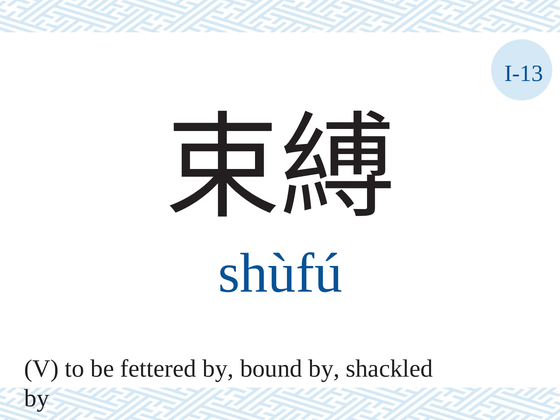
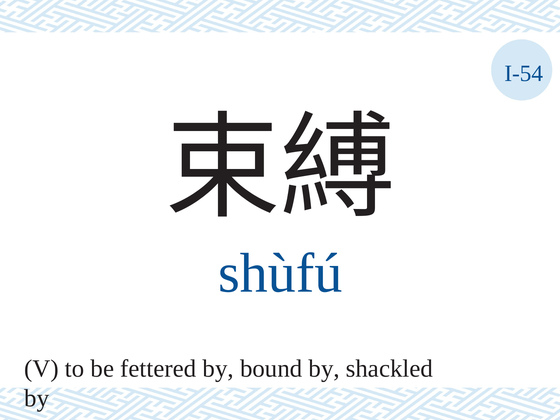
I-13: I-13 -> I-54
